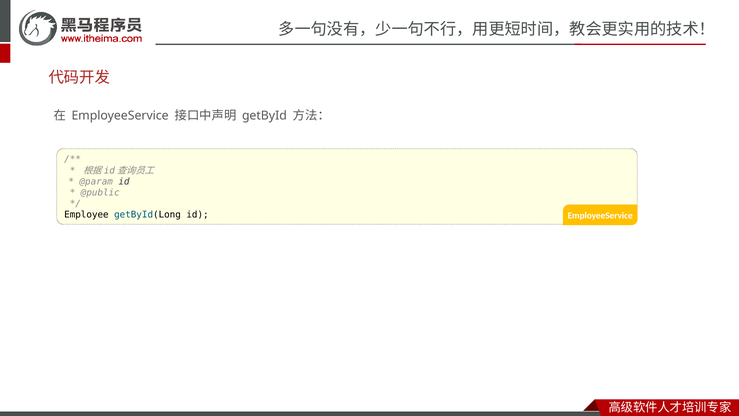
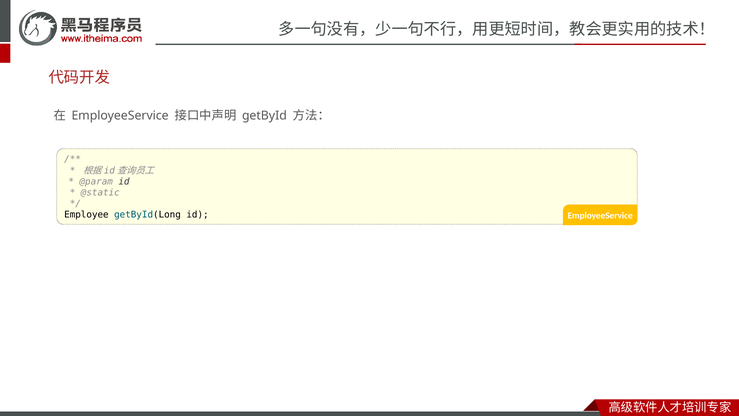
@public: @public -> @static
